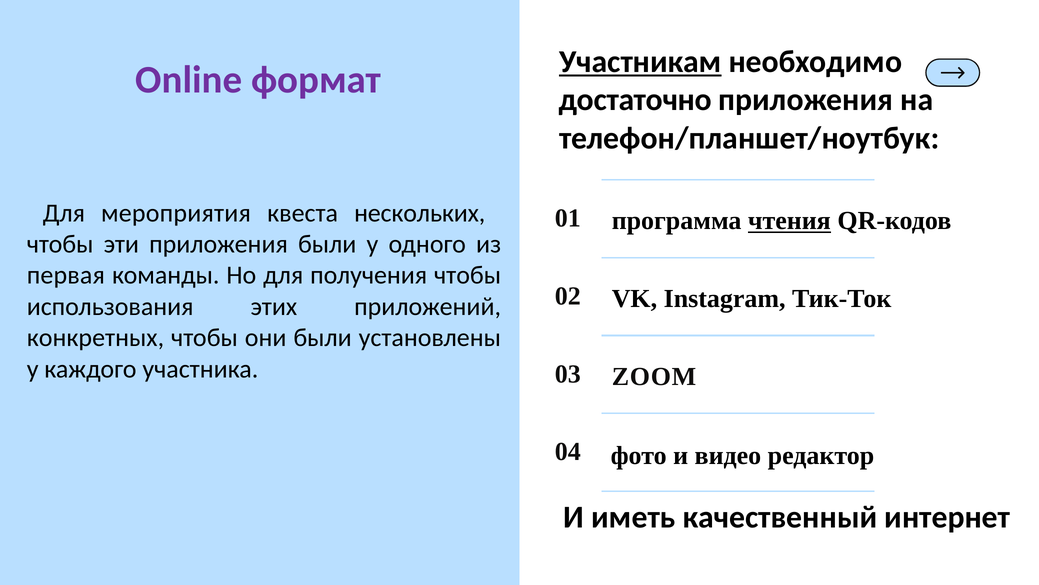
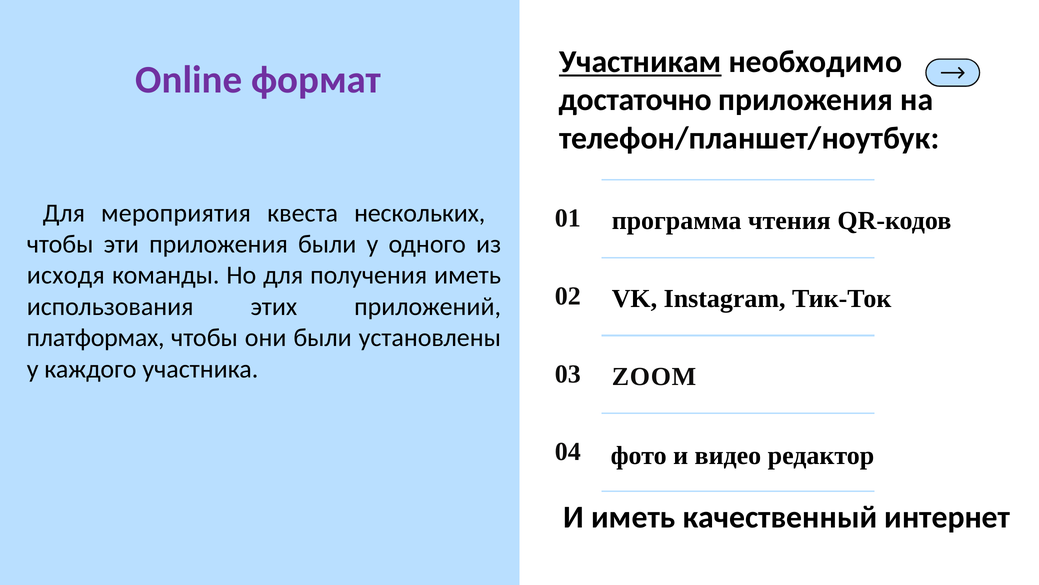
чтения underline: present -> none
первая: первая -> исходя
получения чтобы: чтобы -> иметь
конкретных: конкретных -> платформах
